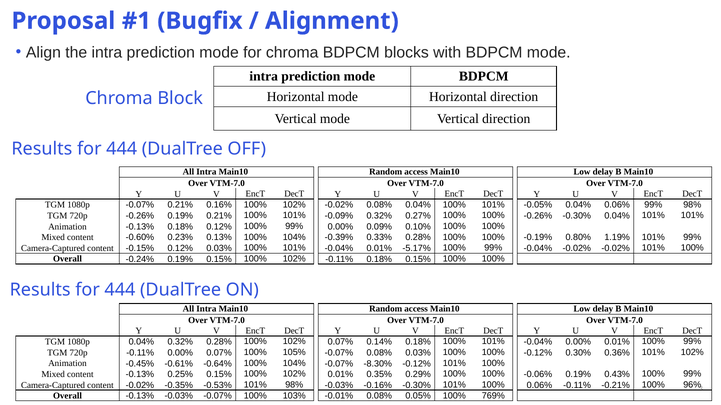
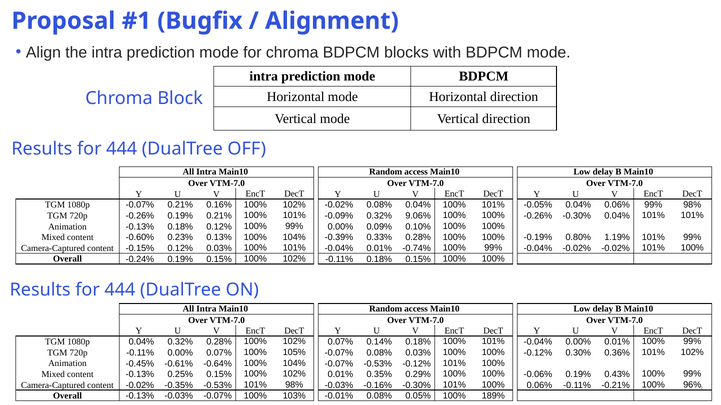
0.27%: 0.27% -> 9.06%
-5.17%: -5.17% -> -0.74%
-0.07% -8.30%: -8.30% -> -0.53%
769%: 769% -> 189%
